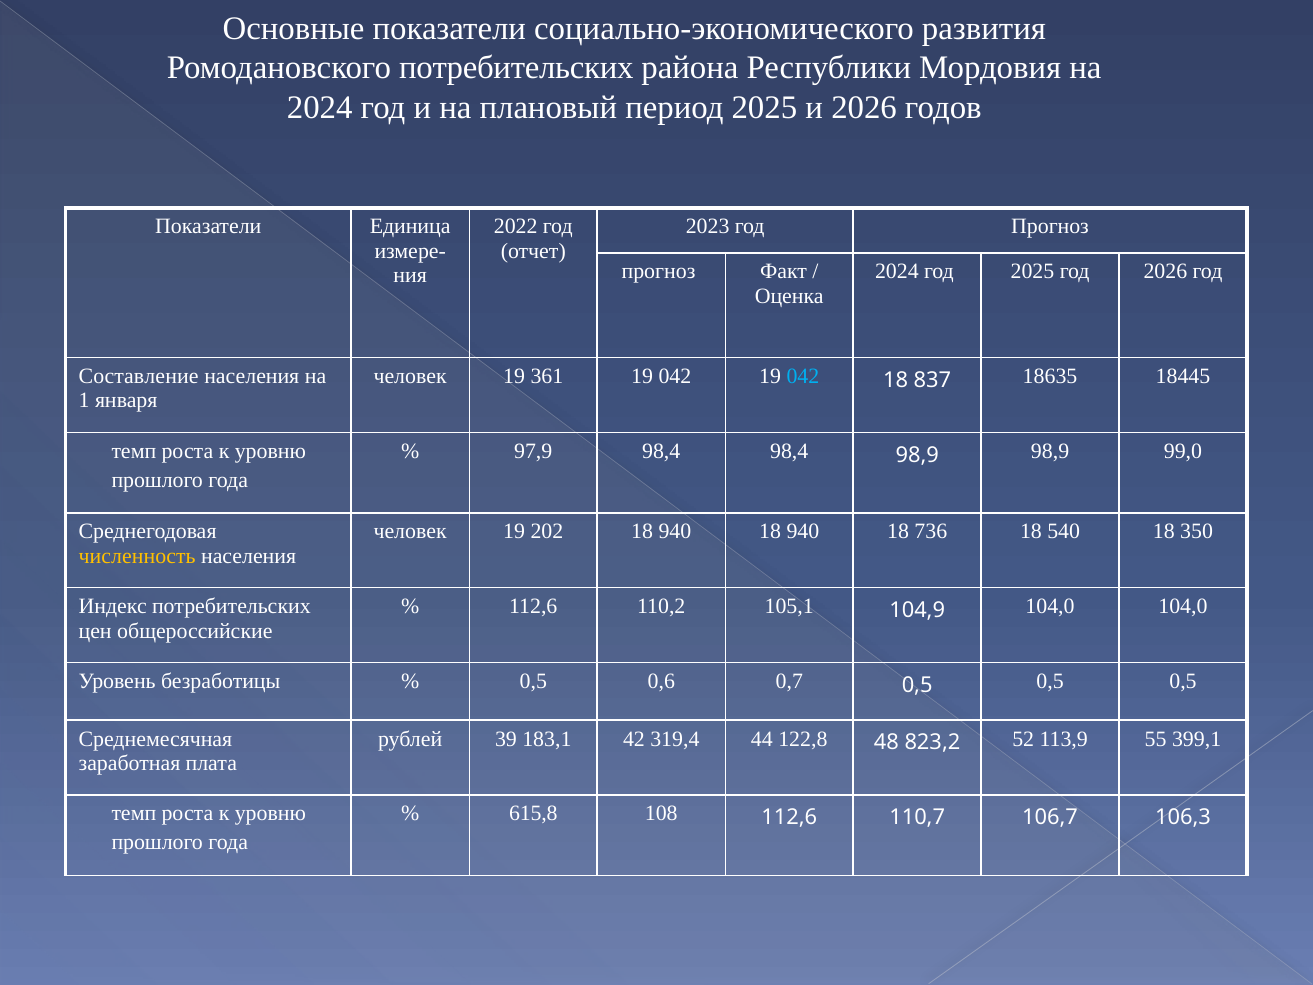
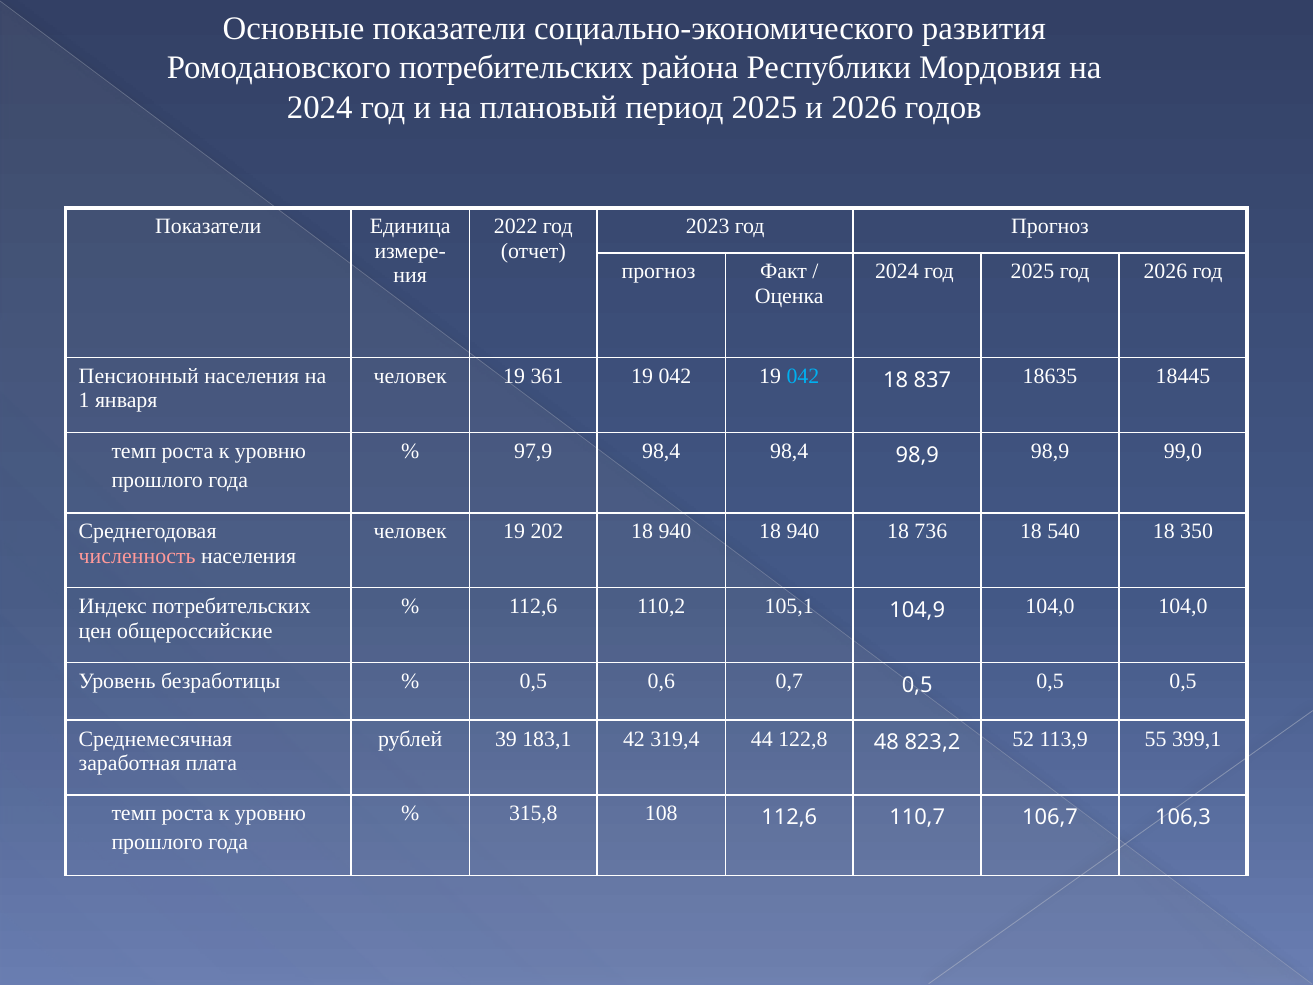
Составление: Составление -> Пенсионный
численность colour: yellow -> pink
615,8: 615,8 -> 315,8
